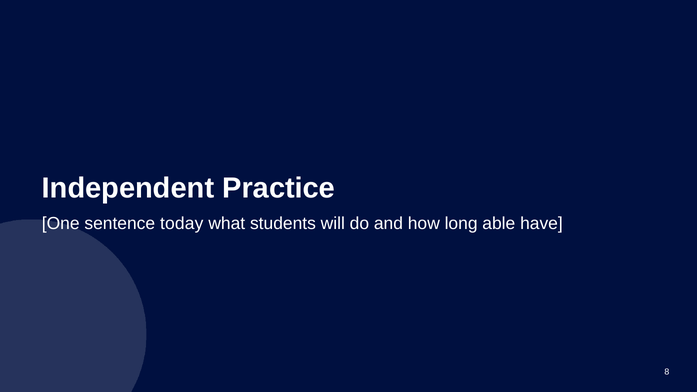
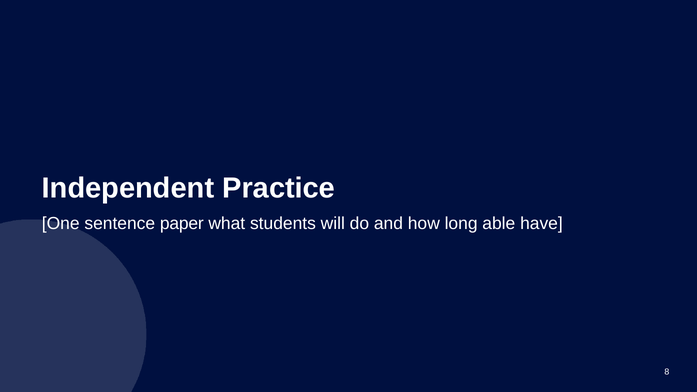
today: today -> paper
